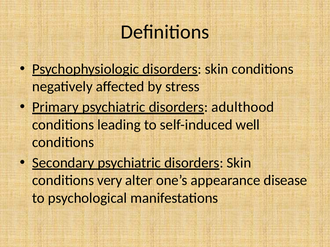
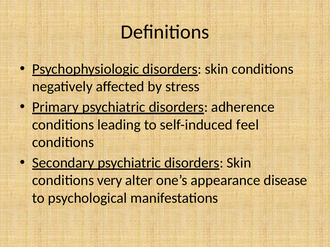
adulthood: adulthood -> adherence
well: well -> feel
